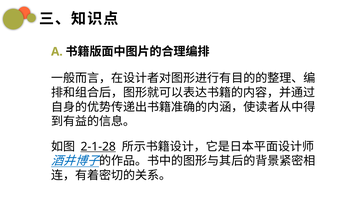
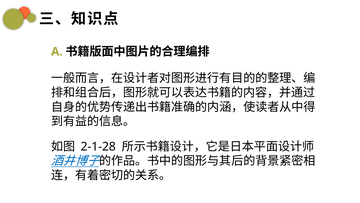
2-1-28 underline: present -> none
